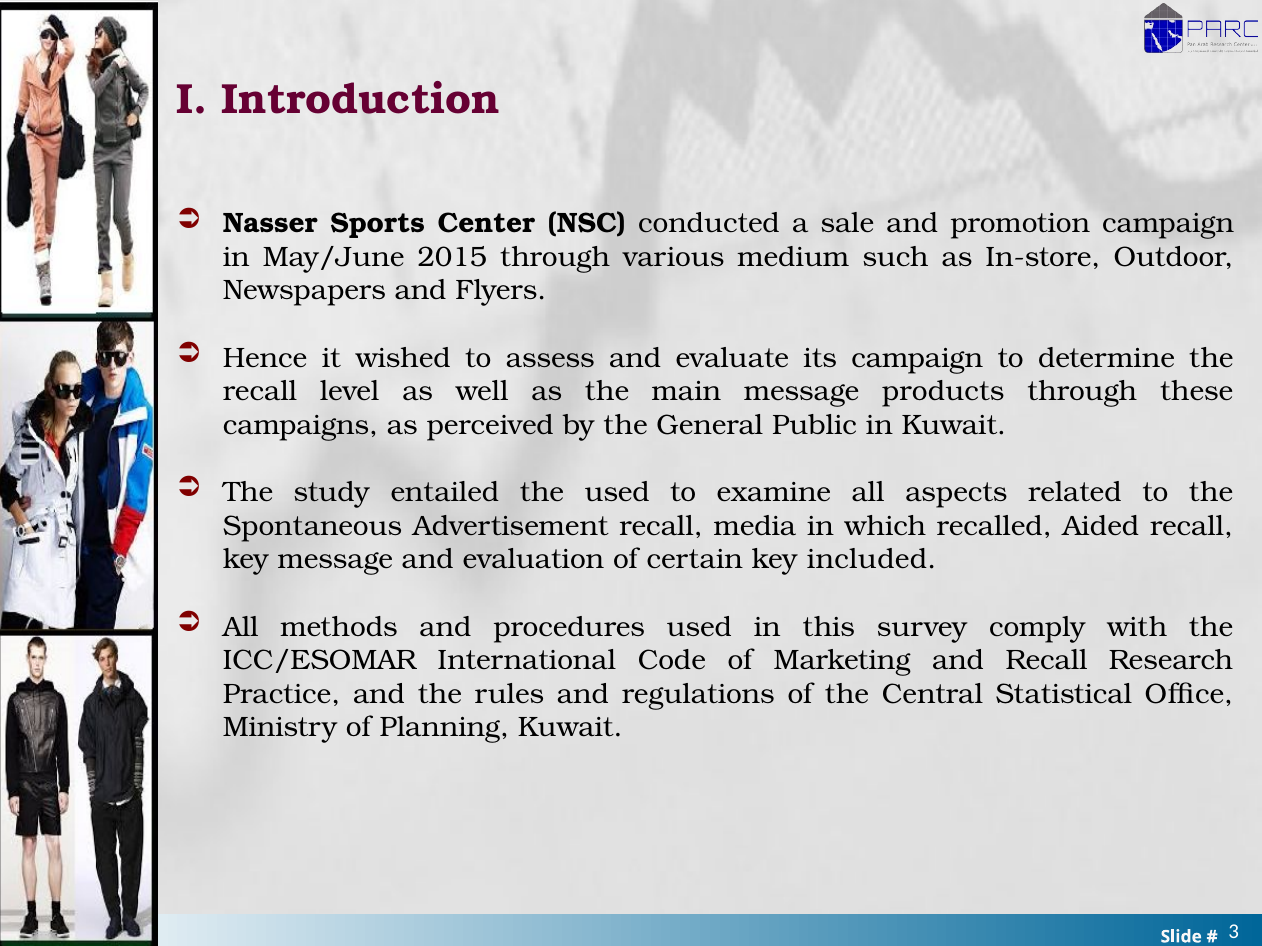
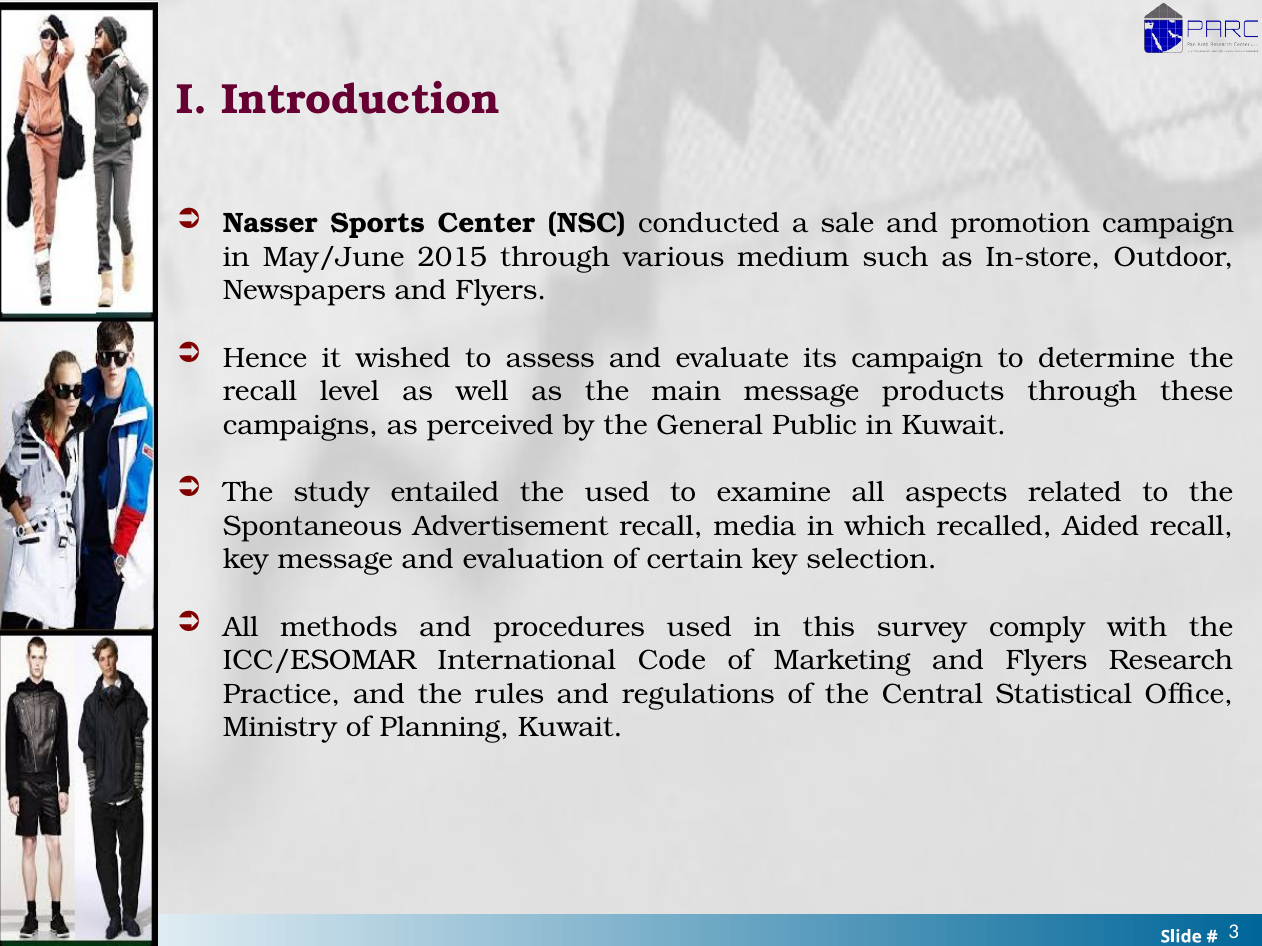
included: included -> selection
Marketing and Recall: Recall -> Flyers
